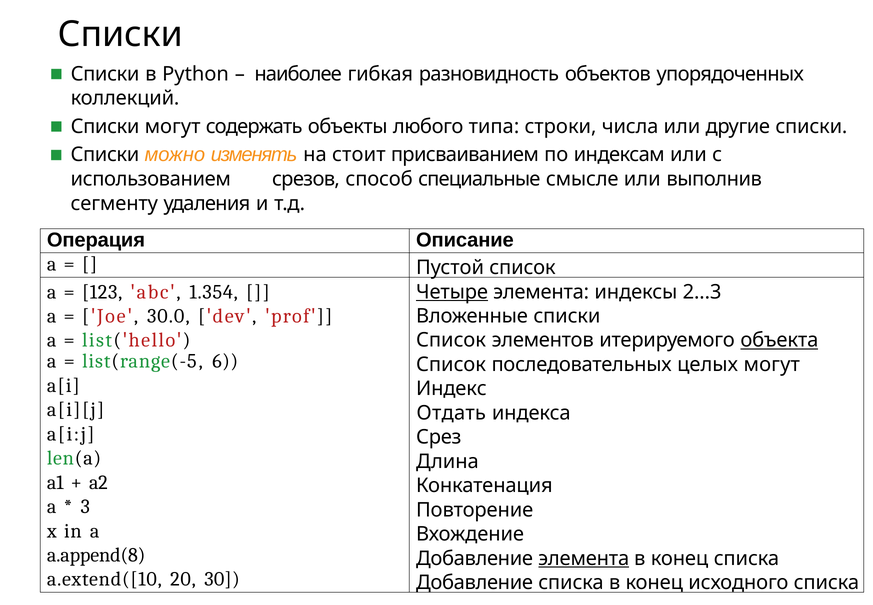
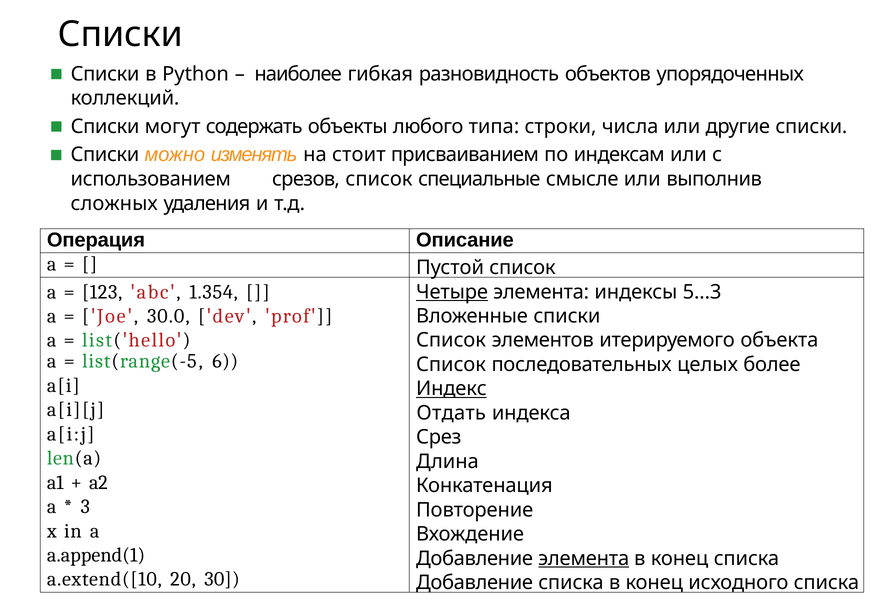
срезов способ: способ -> список
сегменту: сегменту -> сложных
2...3: 2...3 -> 5...3
объекта underline: present -> none
целых могут: могут -> более
Индекс underline: none -> present
a.append(8: a.append(8 -> a.append(1
